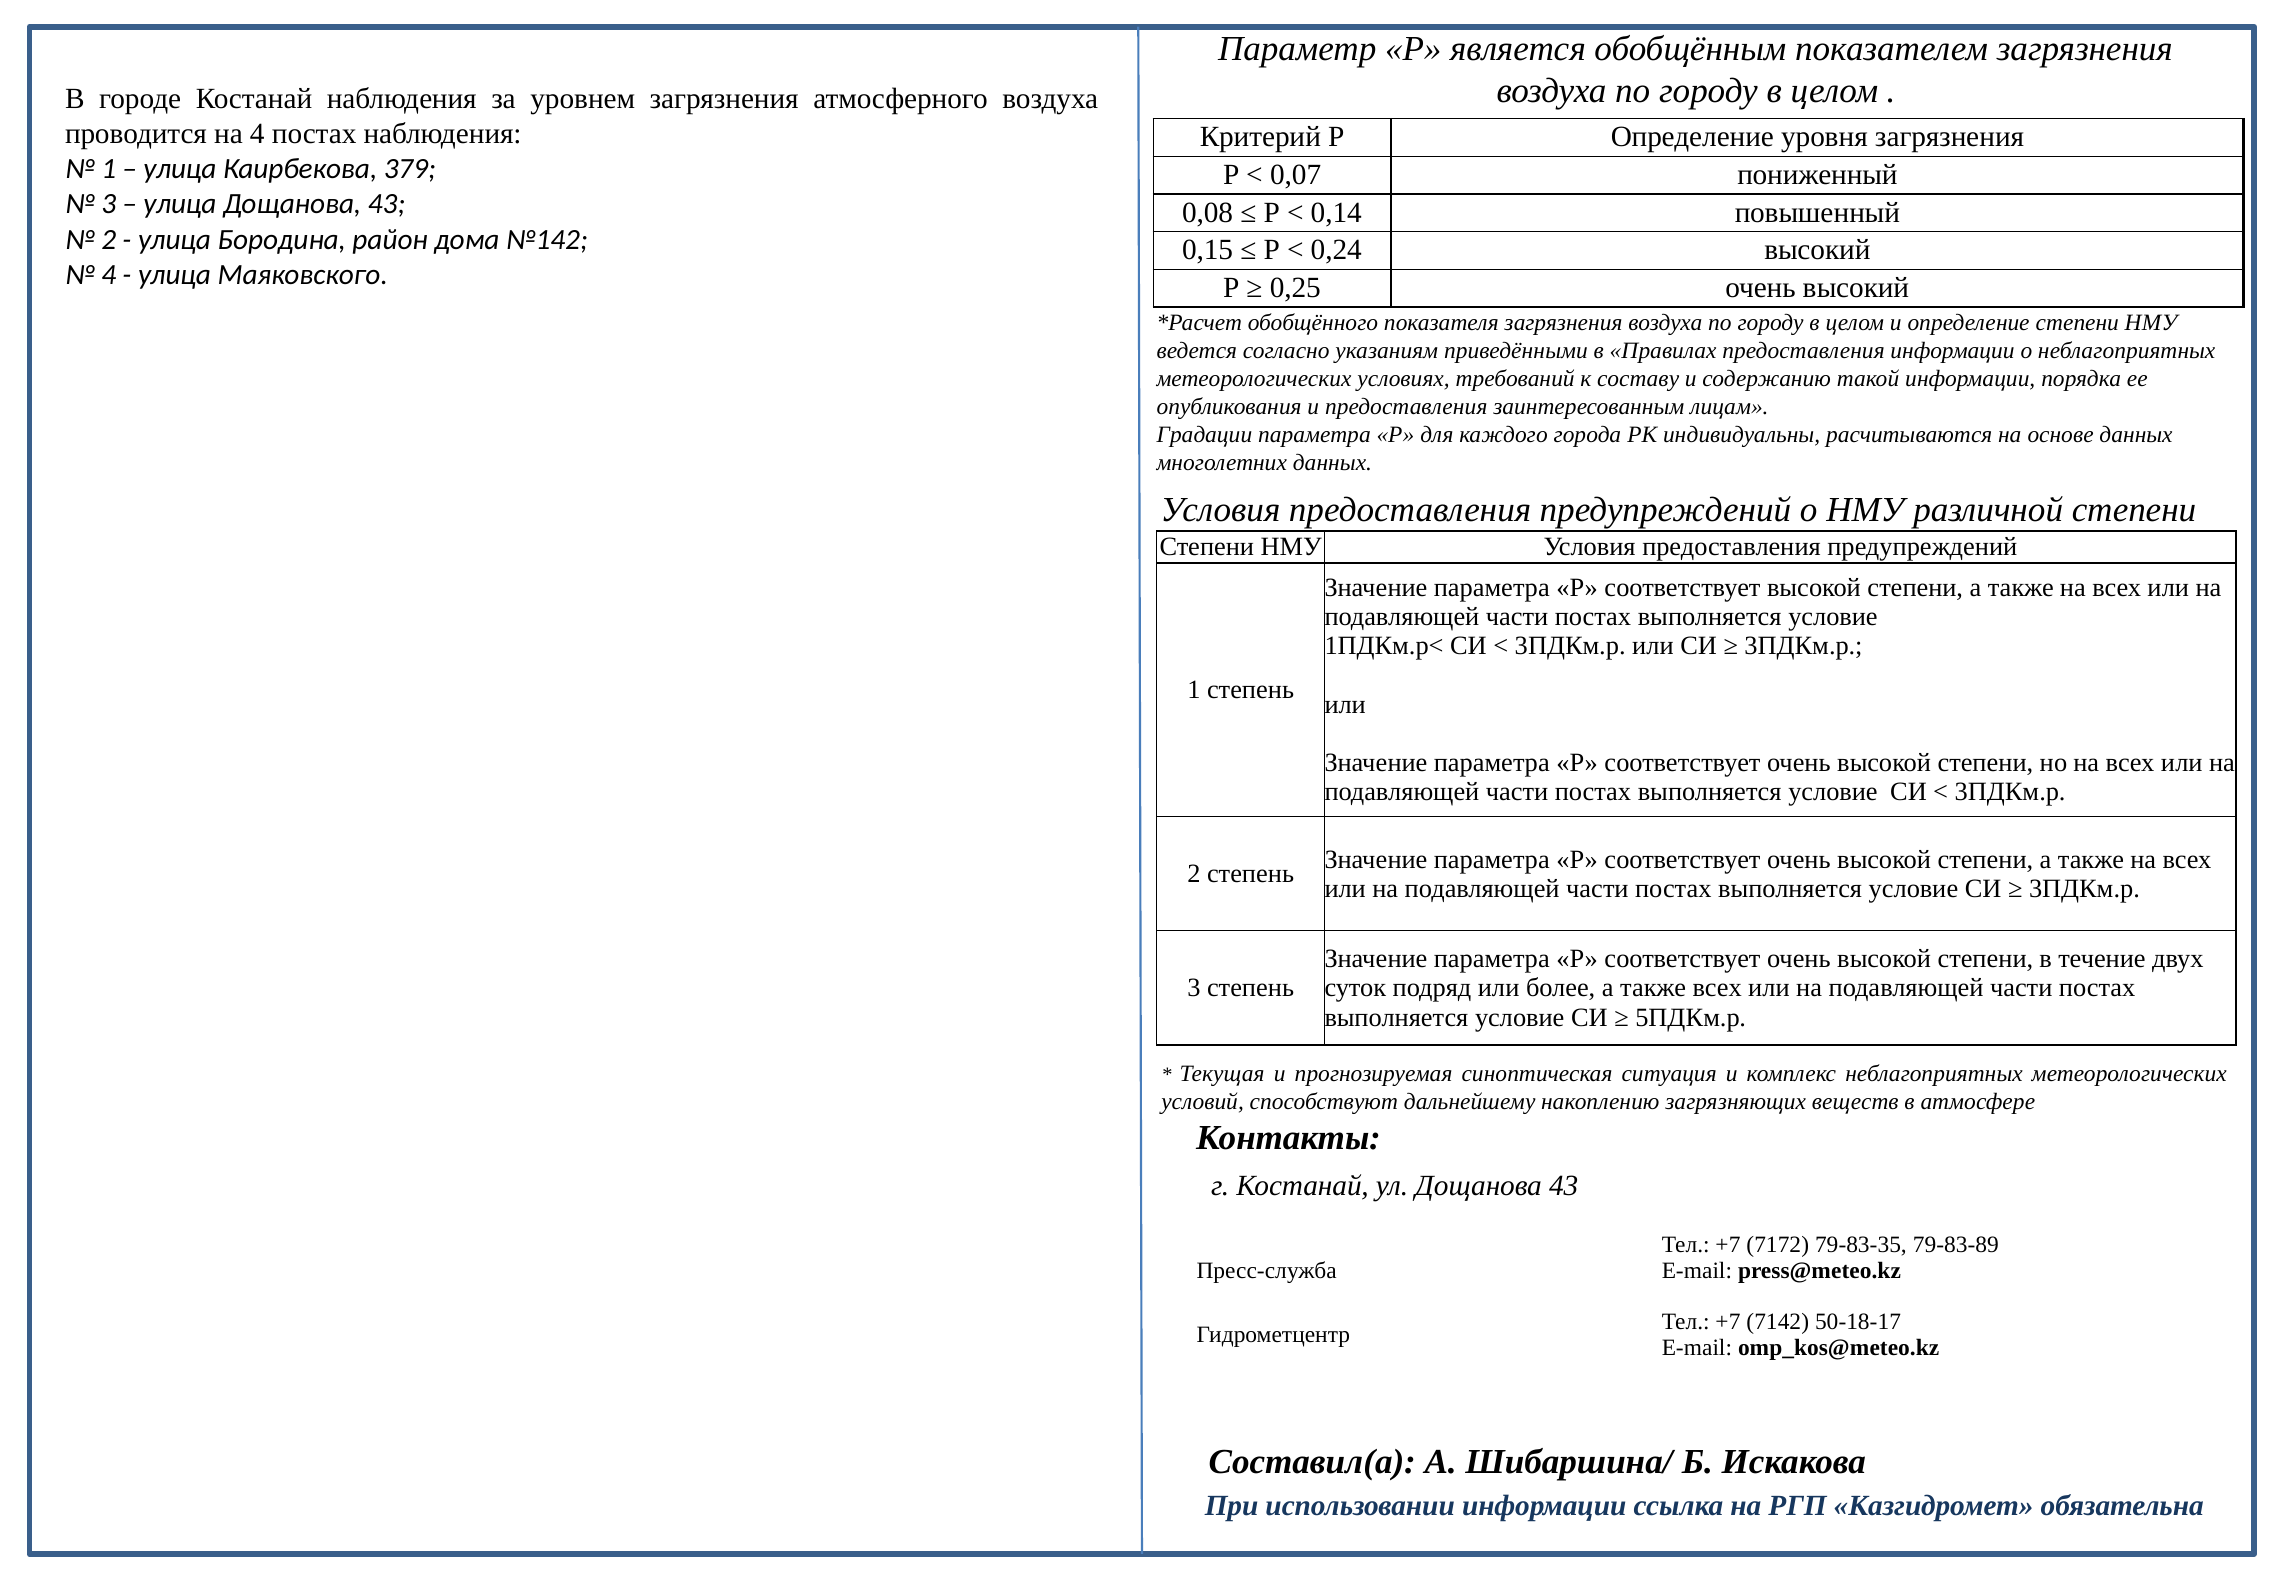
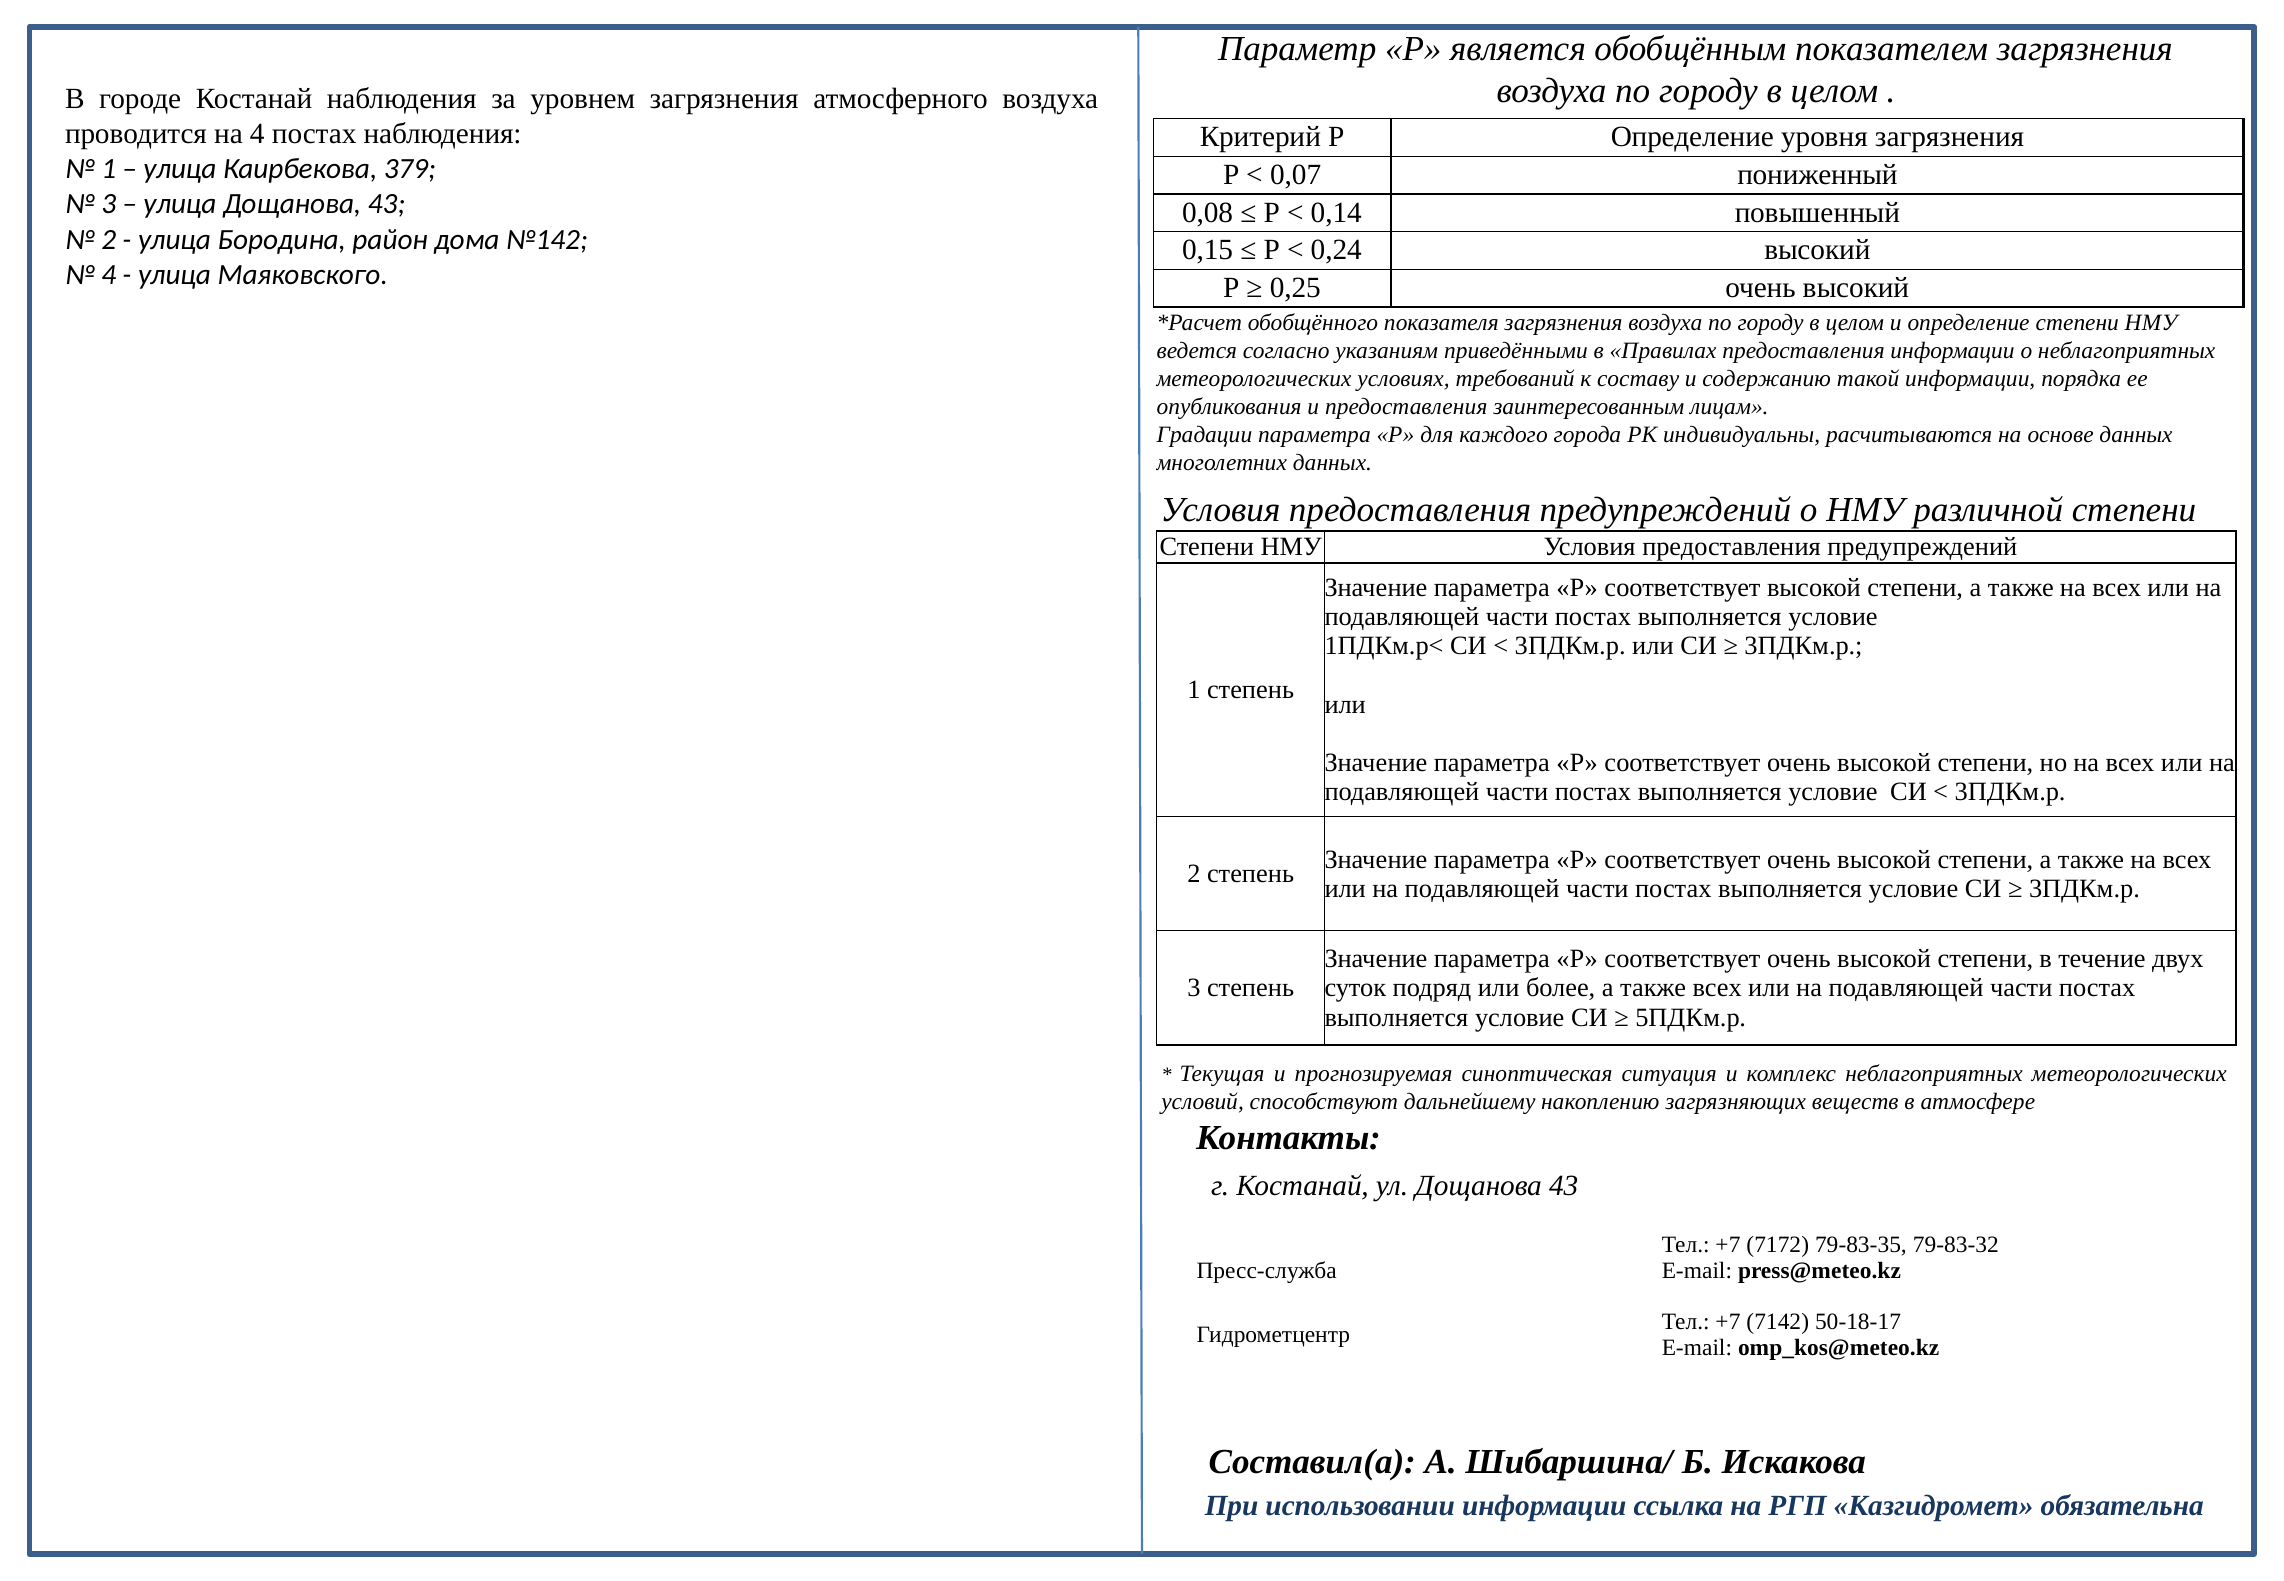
79-83-89: 79-83-89 -> 79-83-32
